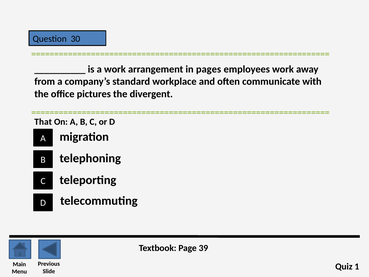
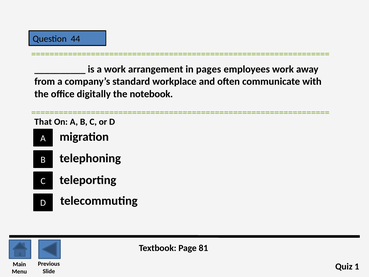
30: 30 -> 44
pictures: pictures -> digitally
divergent: divergent -> notebook
39: 39 -> 81
